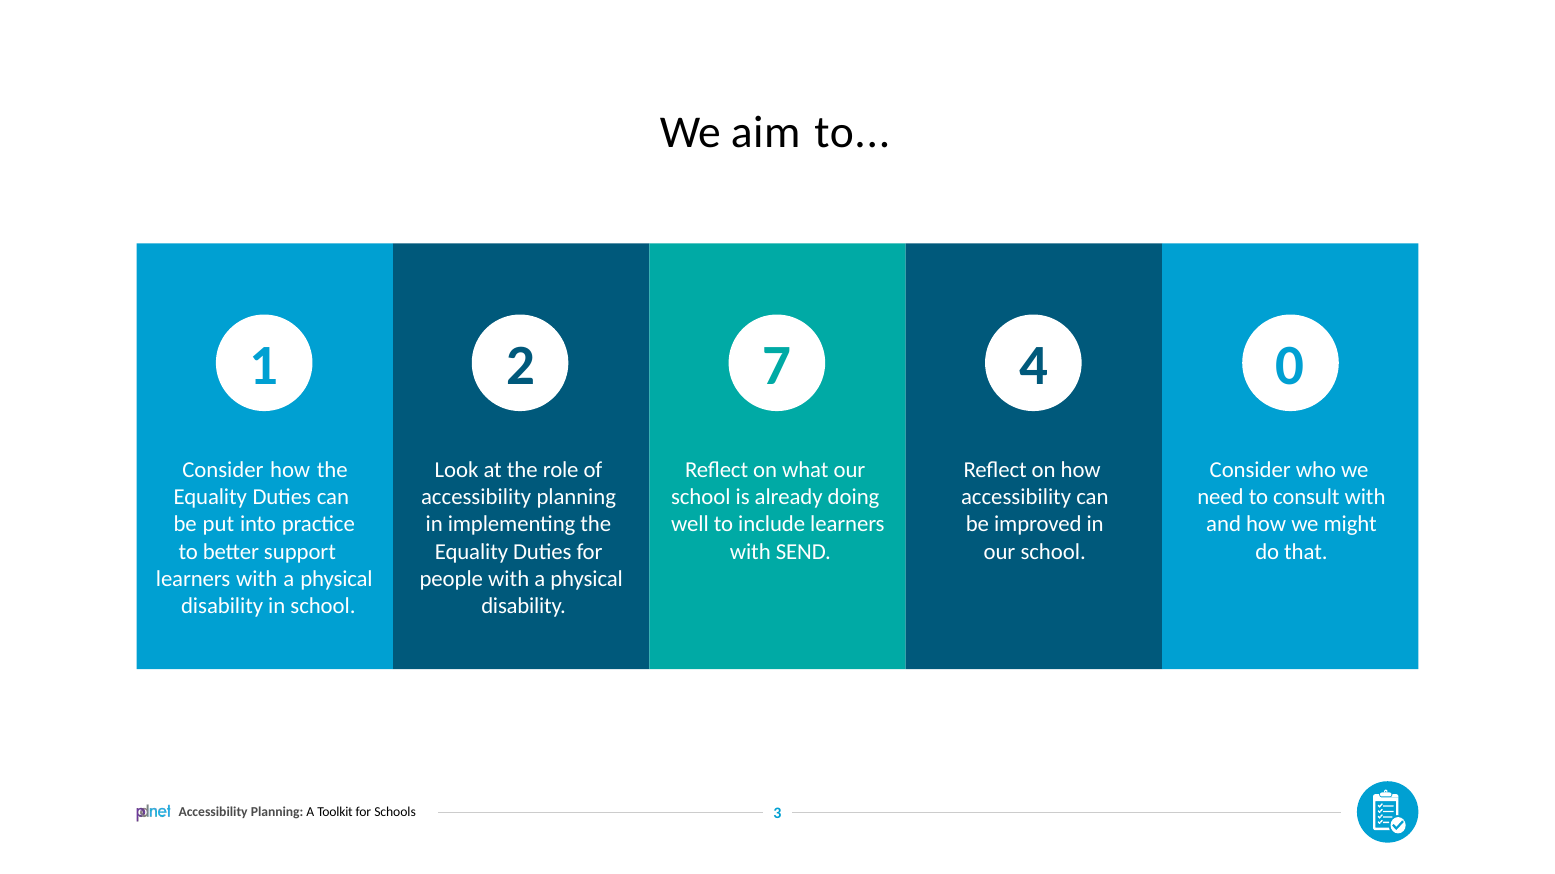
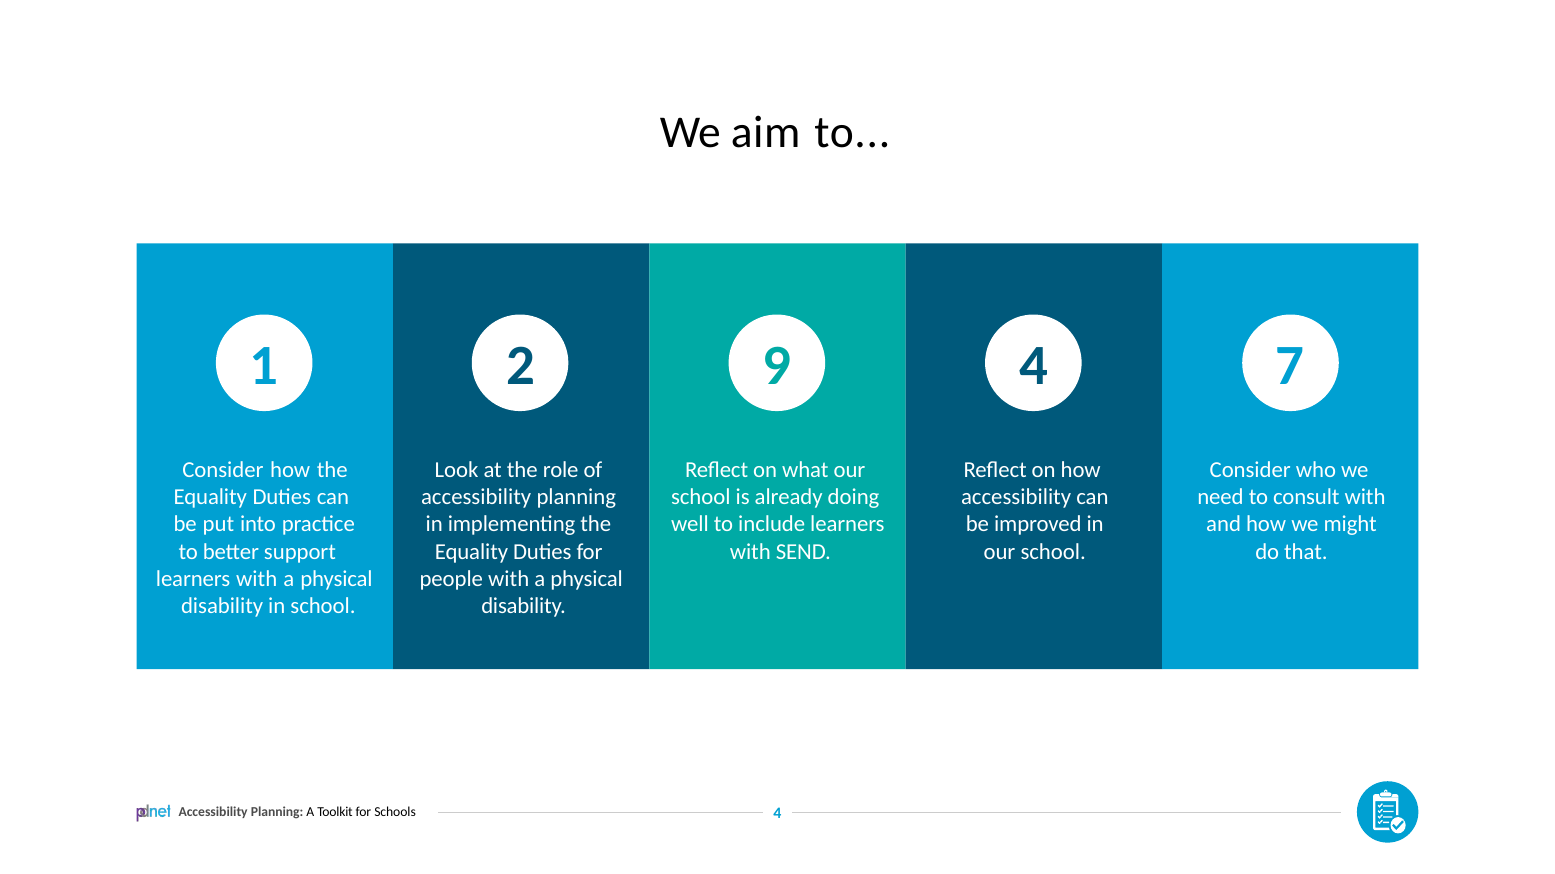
7: 7 -> 9
0: 0 -> 7
Schools 3: 3 -> 4
